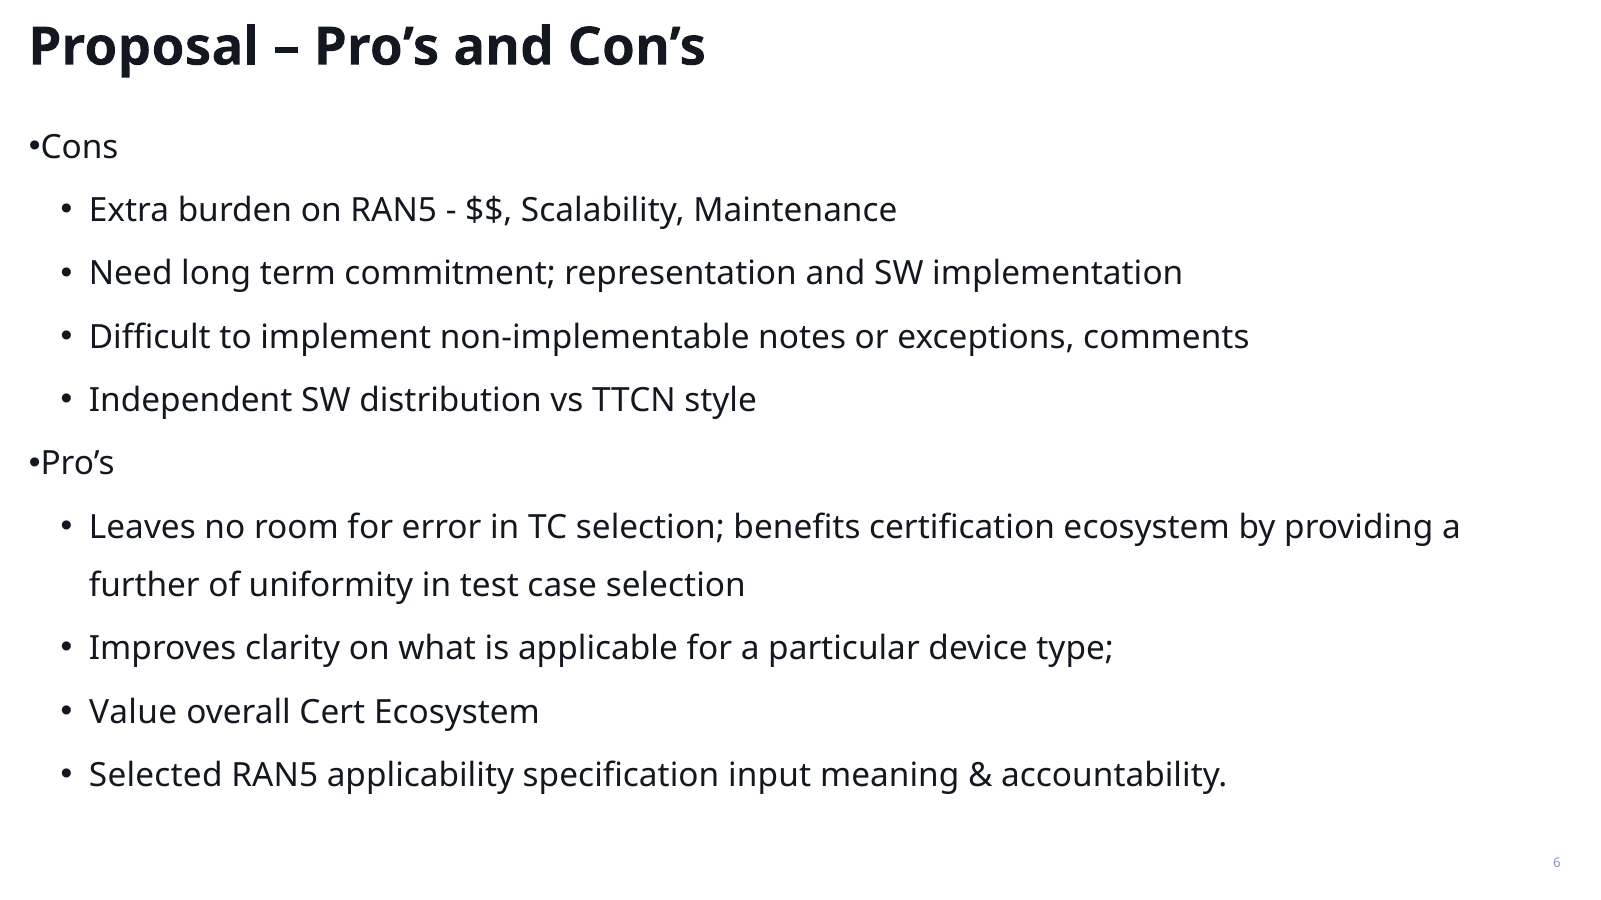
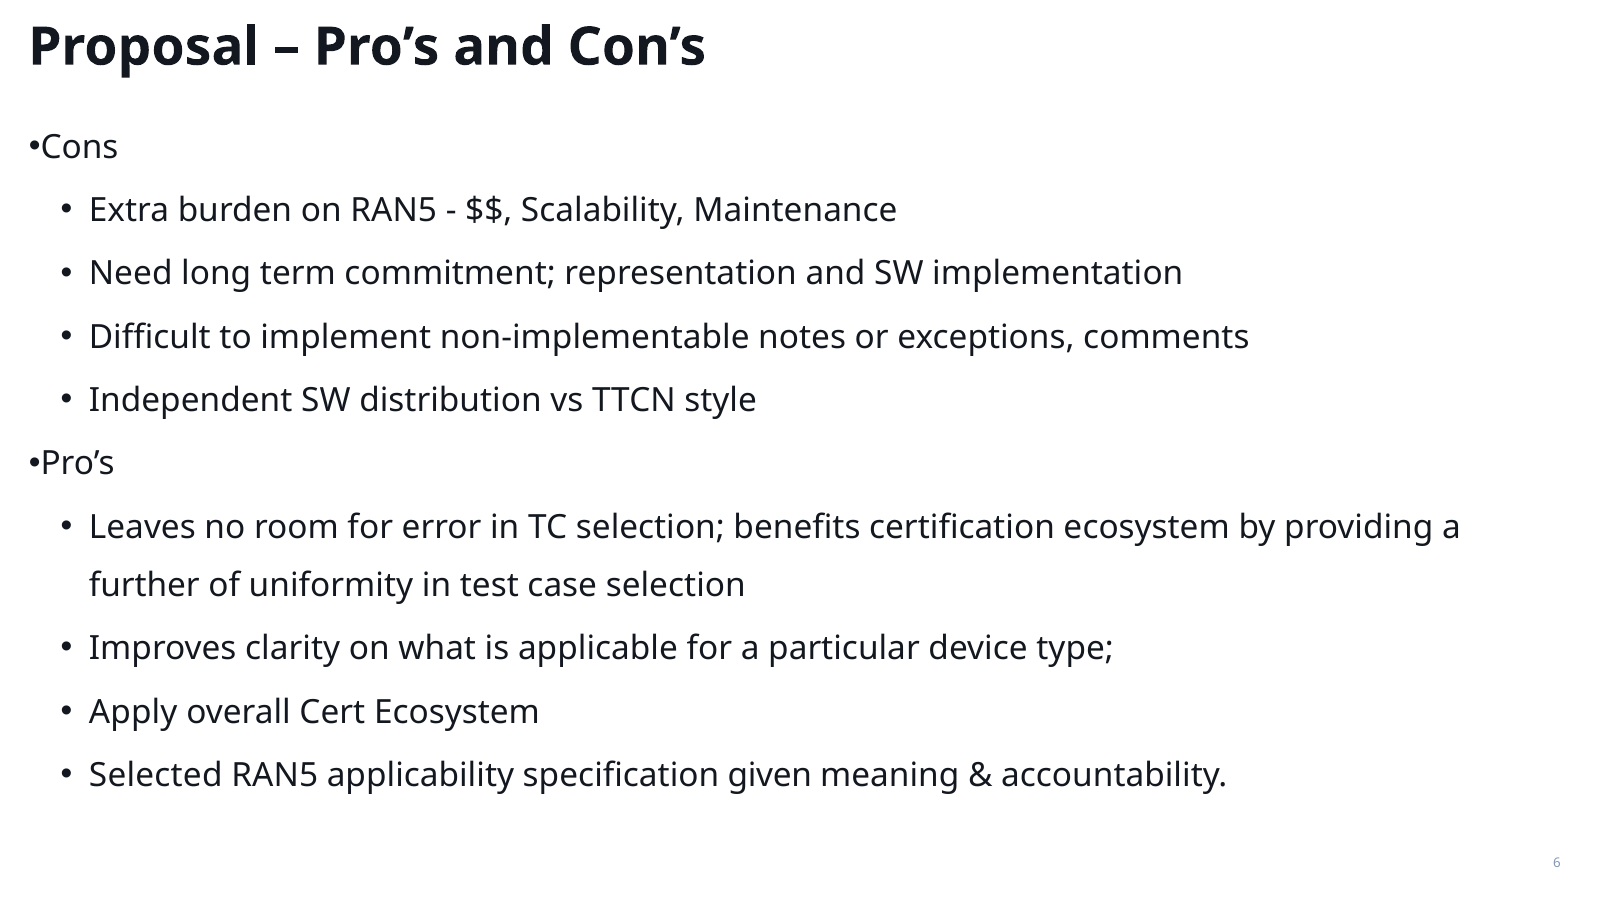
Value: Value -> Apply
input: input -> given
